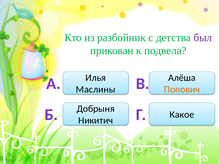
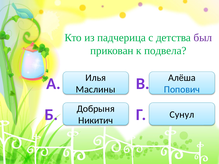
разбойник: разбойник -> падчерица
Попович colour: orange -> blue
Какое: Какое -> Сунул
